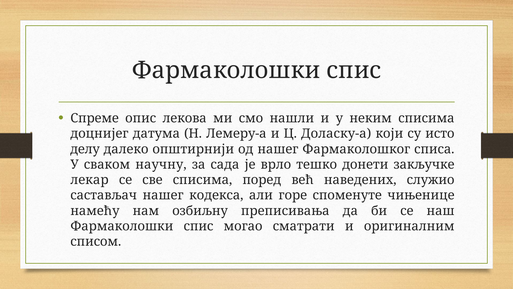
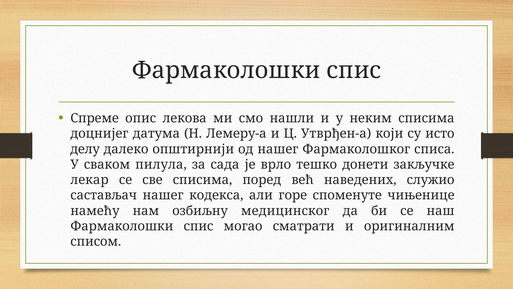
Доласку-а: Доласку-а -> Утврђен-а
научну: научну -> пилула
преписивања: преписивања -> медицинског
